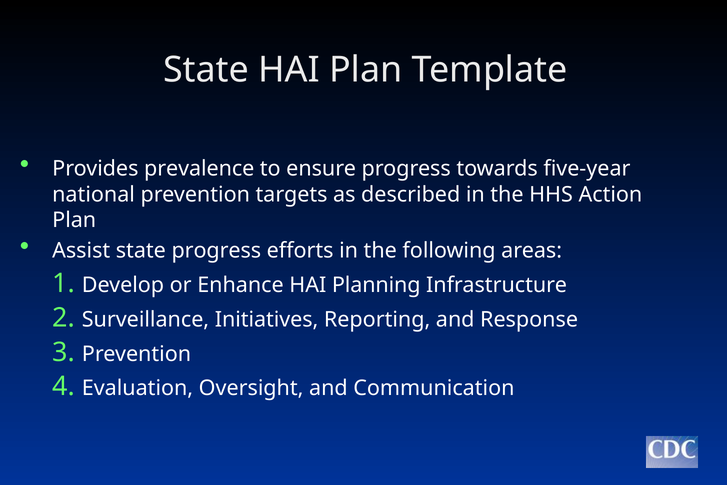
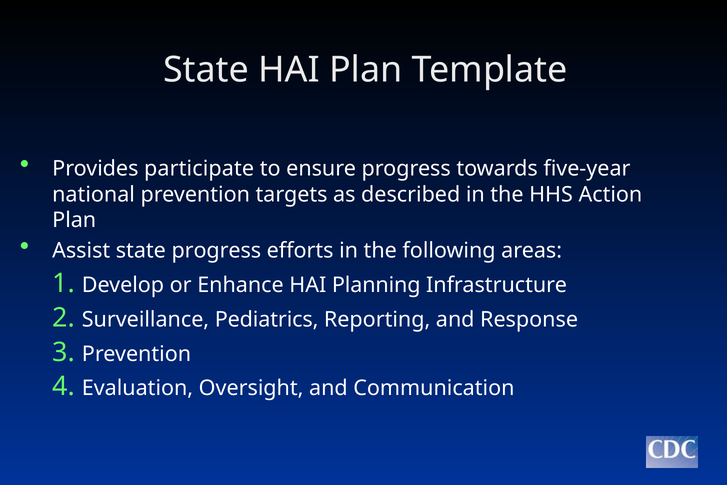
prevalence: prevalence -> participate
Initiatives: Initiatives -> Pediatrics
